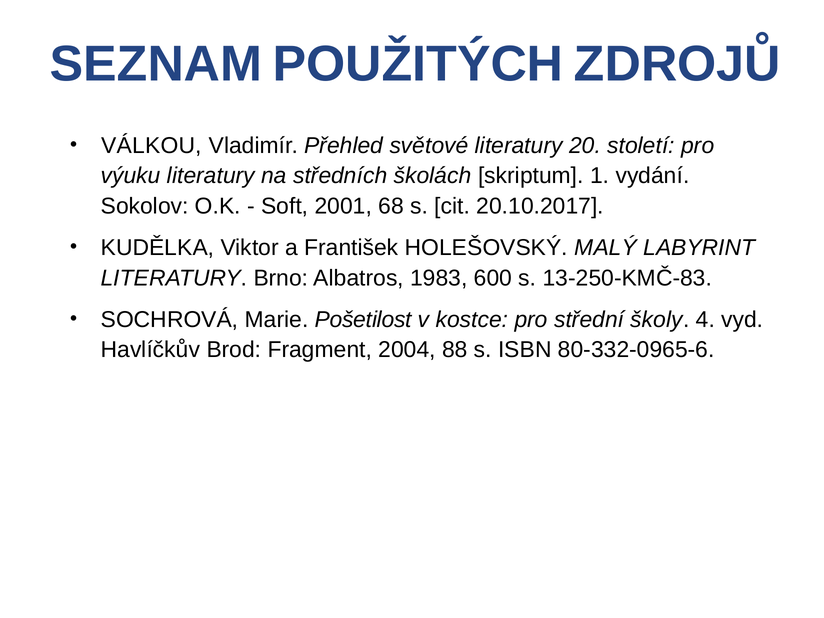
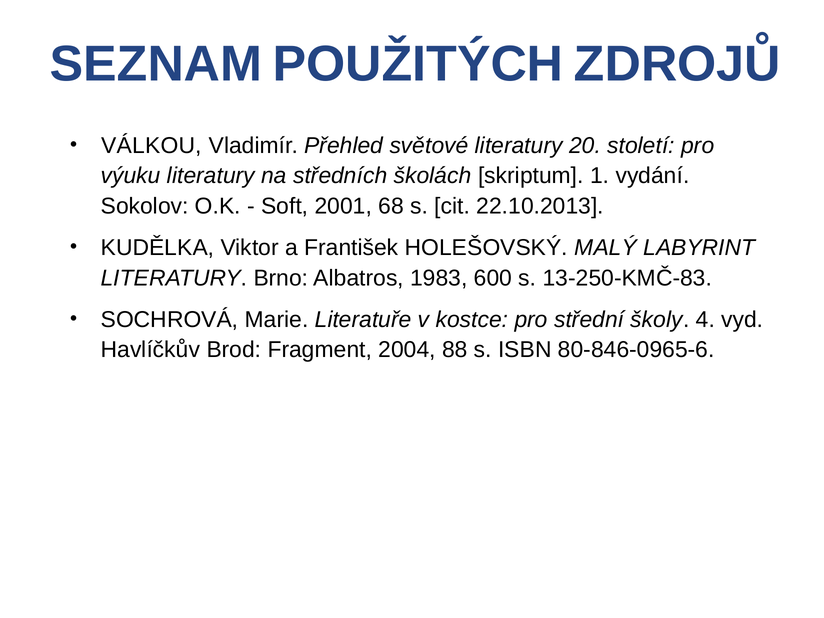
20.10.2017: 20.10.2017 -> 22.10.2013
Pošetilost: Pošetilost -> Literatuře
80-332-0965-6: 80-332-0965-6 -> 80-846-0965-6
